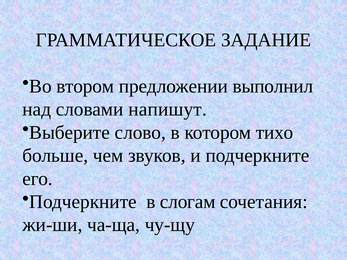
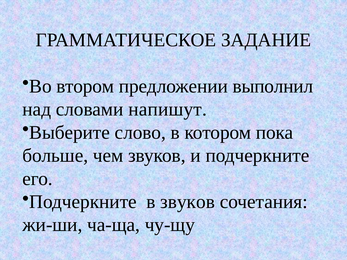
тихо: тихо -> пока
в слогам: слогам -> звуков
